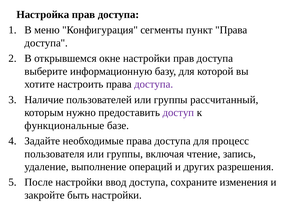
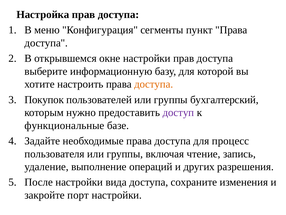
доступа at (154, 84) colour: purple -> orange
Наличие: Наличие -> Покупок
рассчитанный: рассчитанный -> бухгалтерский
ввод: ввод -> вида
быть: быть -> порт
